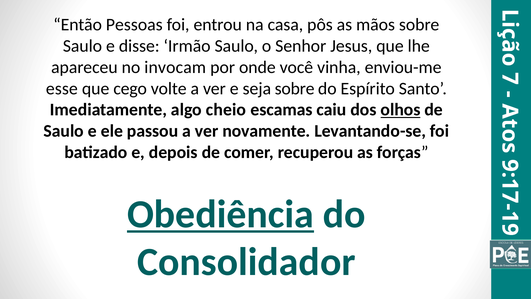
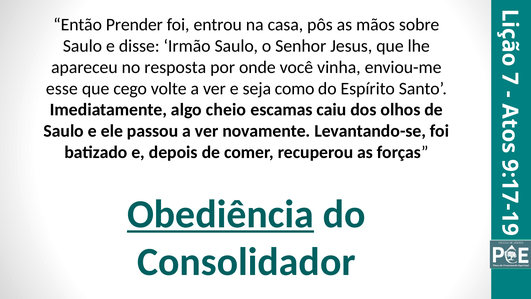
Pessoas: Pessoas -> Prender
invocam: invocam -> resposta
seja sobre: sobre -> como
olhos underline: present -> none
